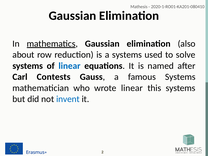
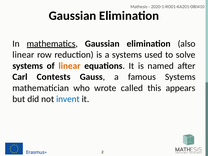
about at (23, 55): about -> linear
linear at (69, 66) colour: blue -> orange
wrote linear: linear -> called
this systems: systems -> appears
